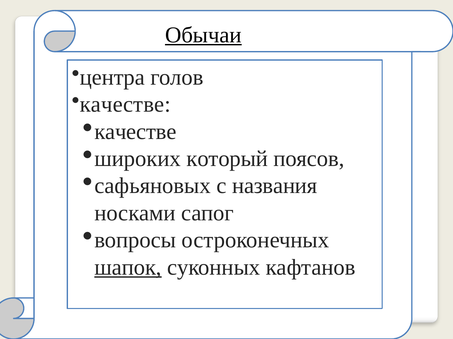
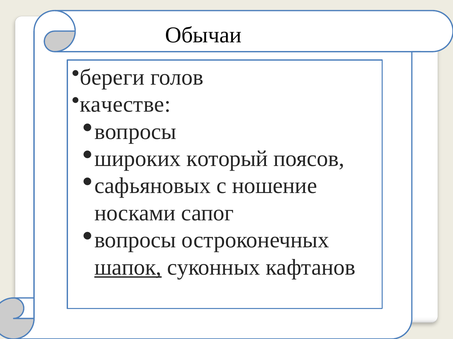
Обычаи underline: present -> none
центра: центра -> береги
качестве at (135, 132): качестве -> вопросы
названия: названия -> ношение
